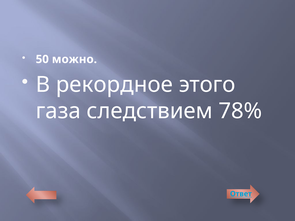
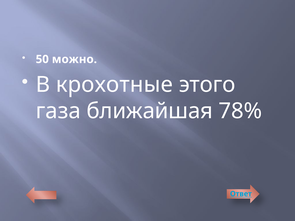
рекордное: рекордное -> крохотные
следствием: следствием -> ближайшая
